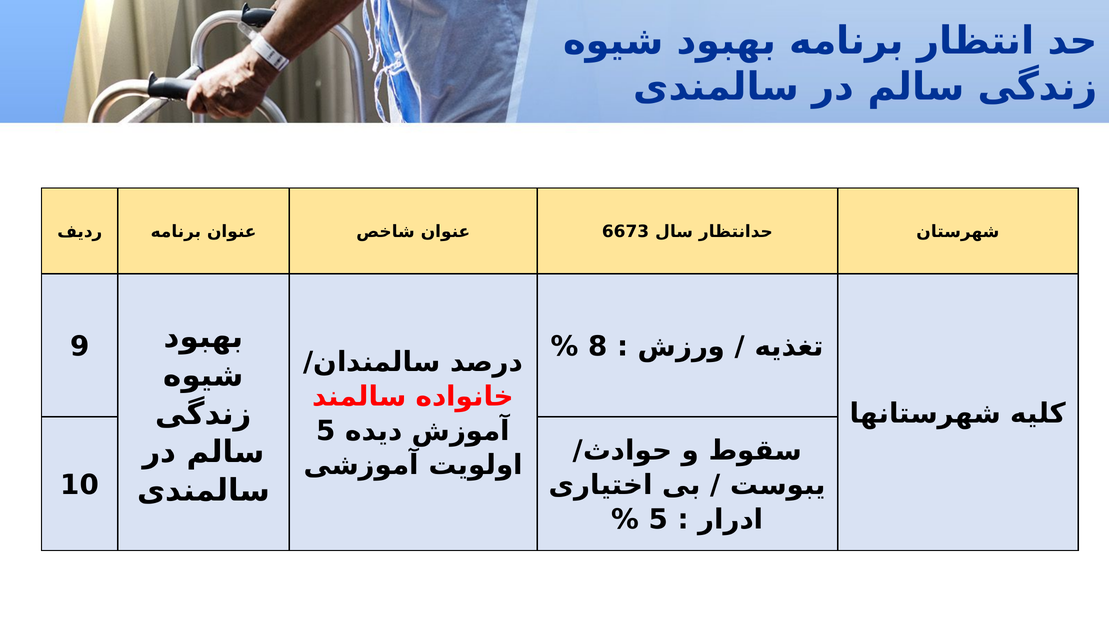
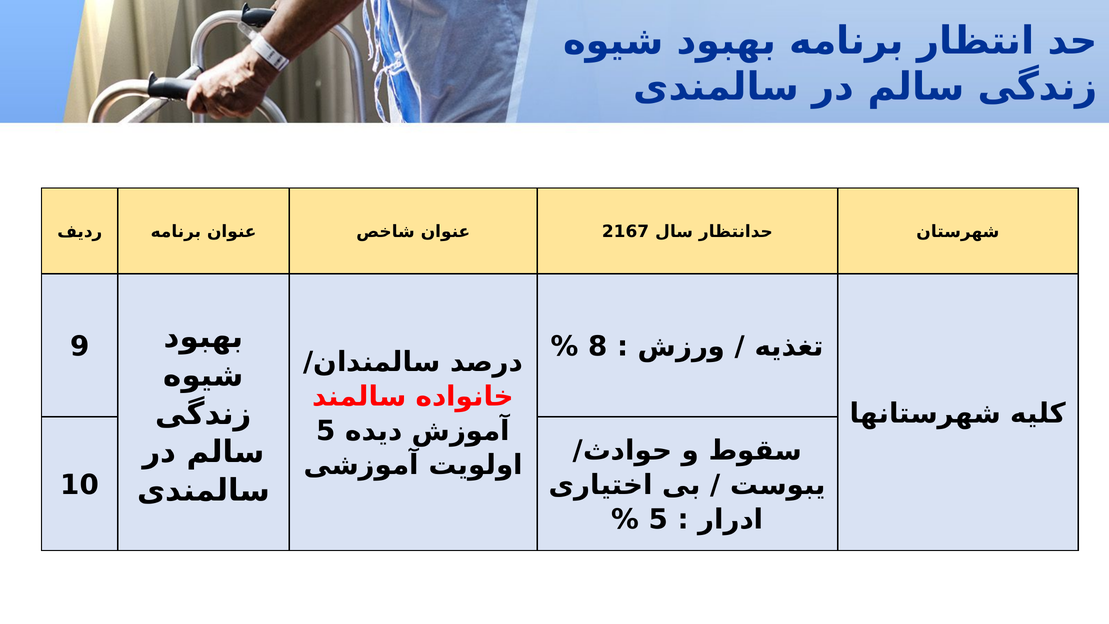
6673: 6673 -> 2167
